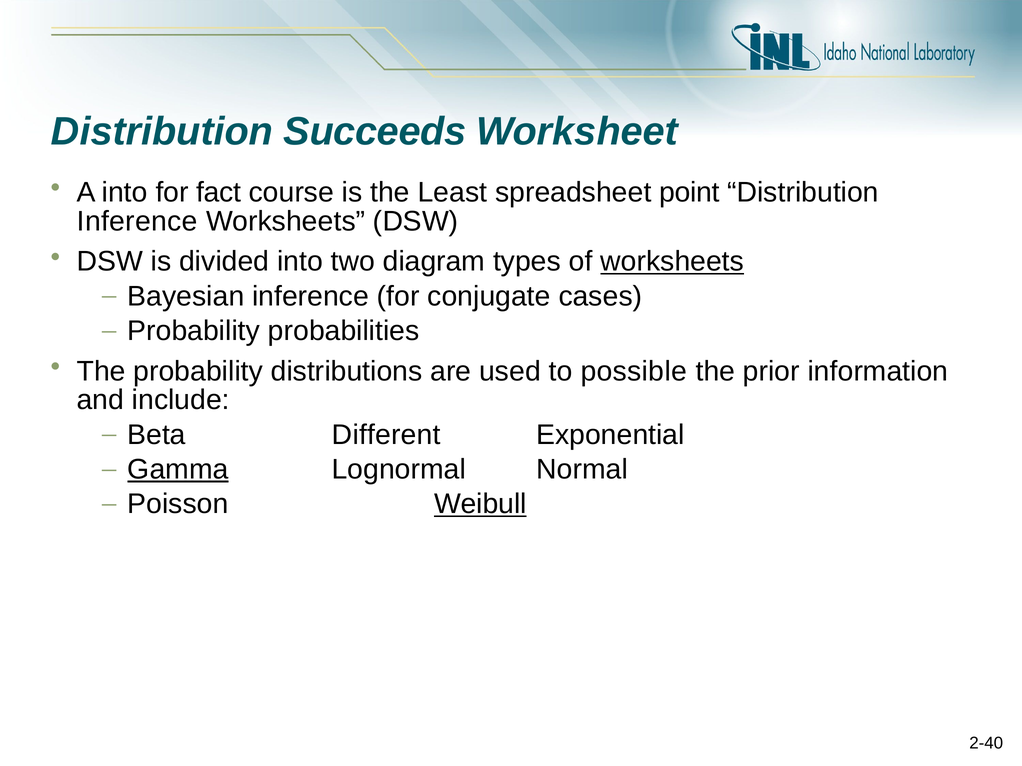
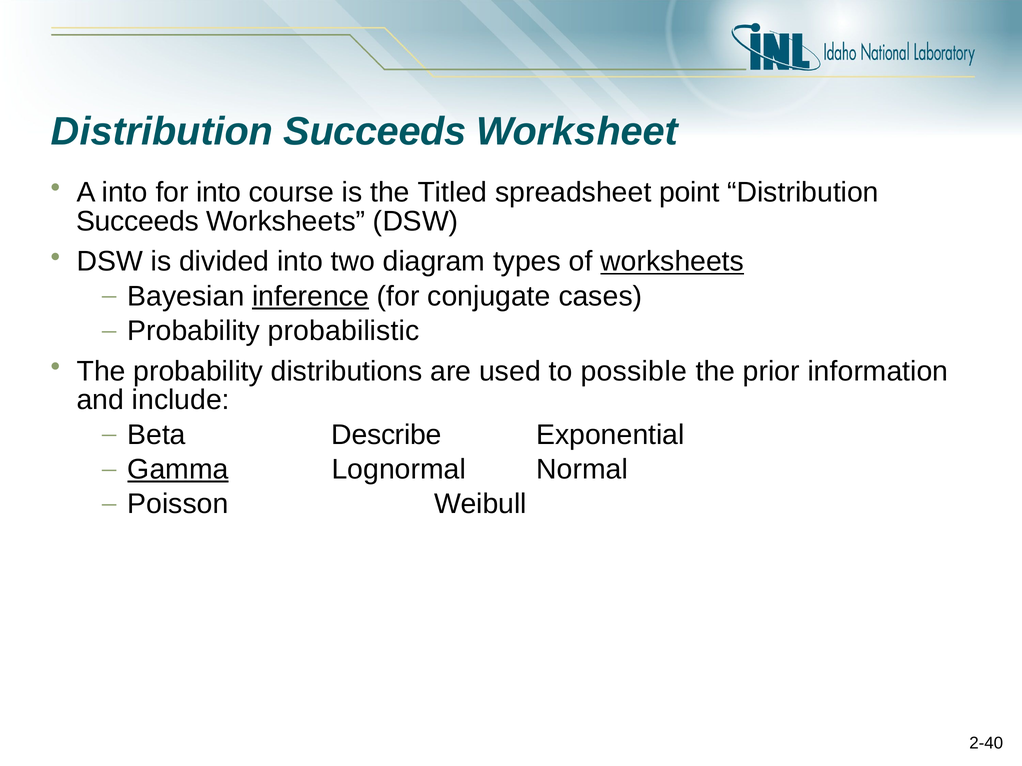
for fact: fact -> into
Least: Least -> Titled
Inference at (137, 221): Inference -> Succeeds
inference at (311, 296) underline: none -> present
probabilities: probabilities -> probabilistic
Different: Different -> Describe
Weibull underline: present -> none
